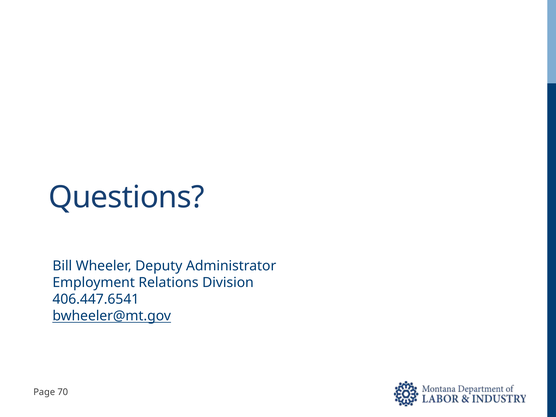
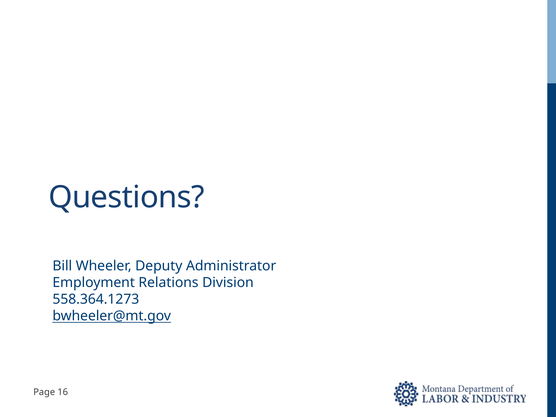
406.447.6541: 406.447.6541 -> 558.364.1273
70: 70 -> 16
